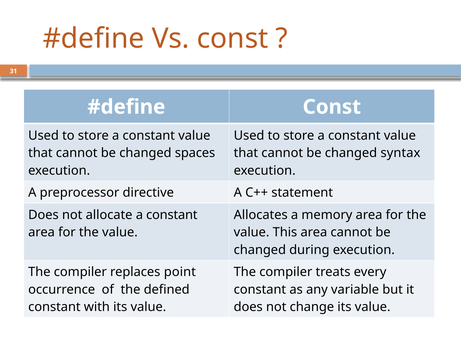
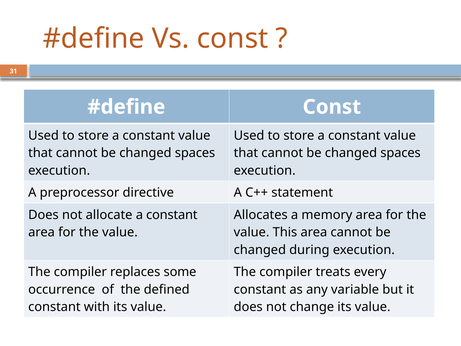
syntax at (400, 153): syntax -> spaces
point: point -> some
